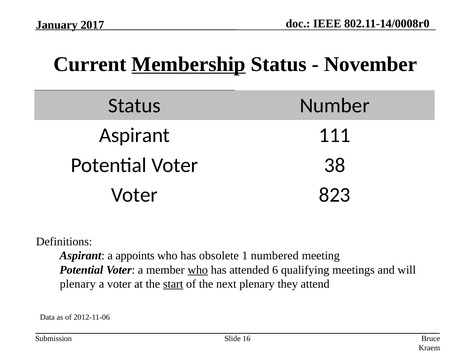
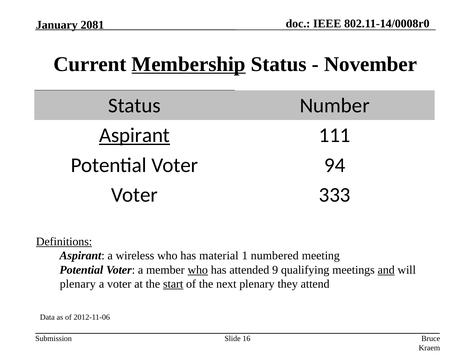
2017: 2017 -> 2081
Aspirant at (135, 135) underline: none -> present
38: 38 -> 94
823: 823 -> 333
Definitions underline: none -> present
appoints: appoints -> wireless
obsolete: obsolete -> material
6: 6 -> 9
and underline: none -> present
